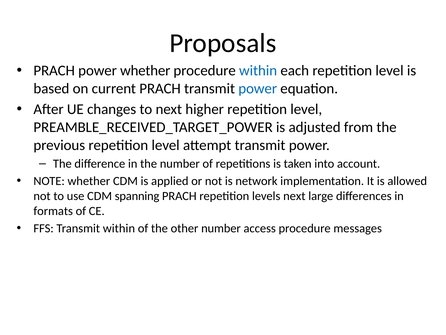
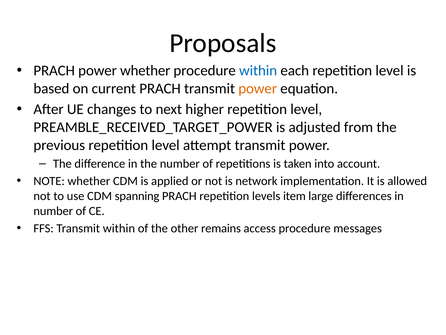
power at (258, 88) colour: blue -> orange
levels next: next -> item
formats at (53, 211): formats -> number
other number: number -> remains
